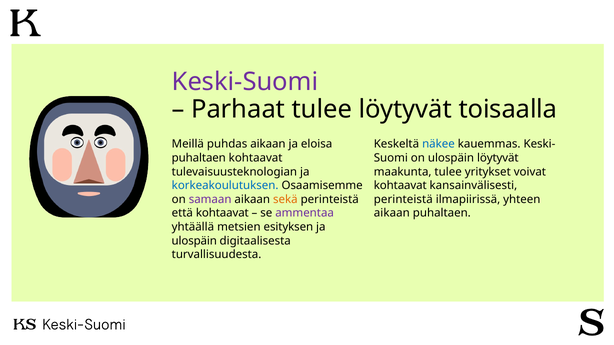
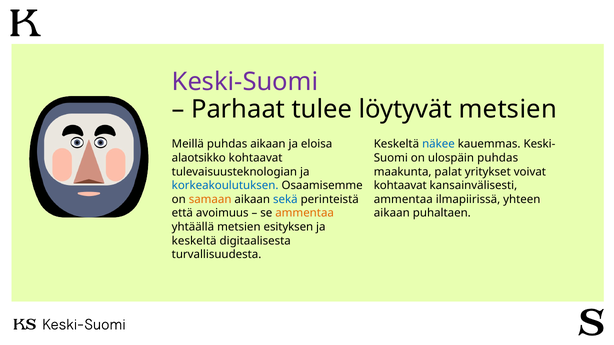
löytyvät toisaalla: toisaalla -> metsien
puhaltaen at (199, 158): puhaltaen -> alaotsikko
ulospäin löytyvät: löytyvät -> puhdas
maakunta tulee: tulee -> palat
samaan colour: purple -> orange
sekä colour: orange -> blue
perinteistä at (403, 200): perinteistä -> ammentaa
että kohtaavat: kohtaavat -> avoimuus
ammentaa at (305, 213) colour: purple -> orange
ulospäin at (194, 241): ulospäin -> keskeltä
